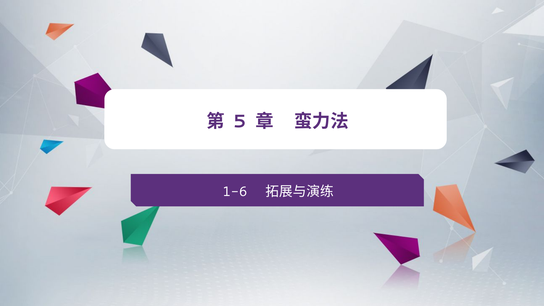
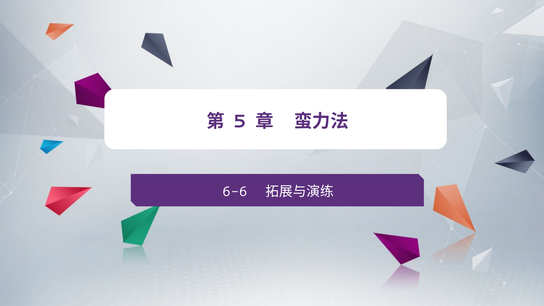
1-6: 1-6 -> 6-6
